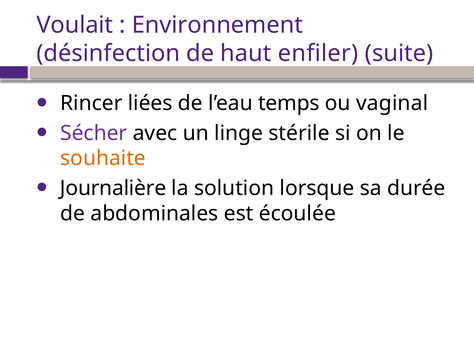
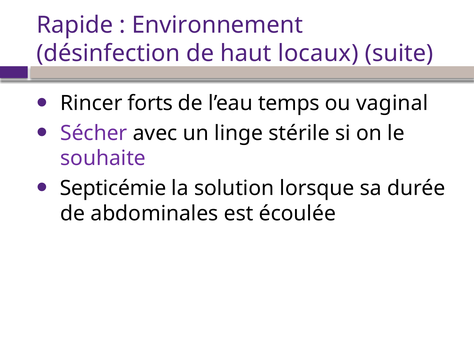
Voulait: Voulait -> Rapide
enfiler: enfiler -> locaux
liées: liées -> forts
souhaite colour: orange -> purple
Journalière: Journalière -> Septicémie
